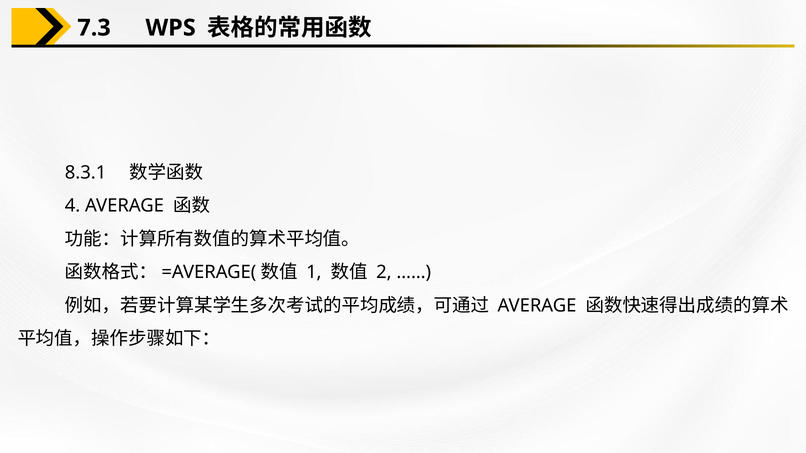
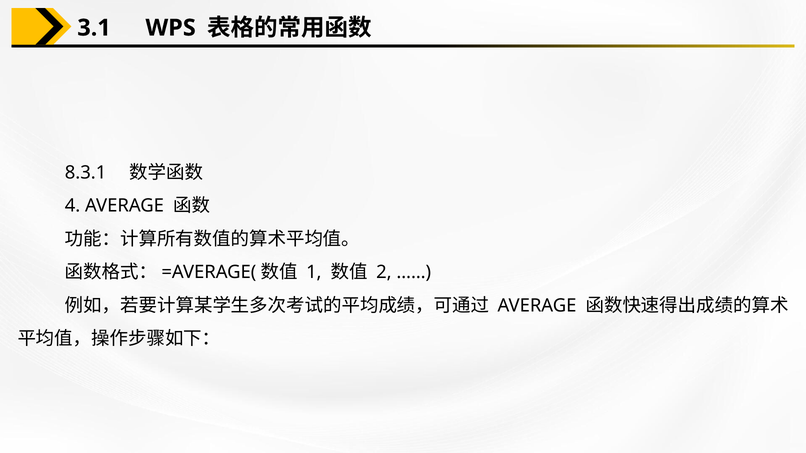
7.3: 7.3 -> 3.1
